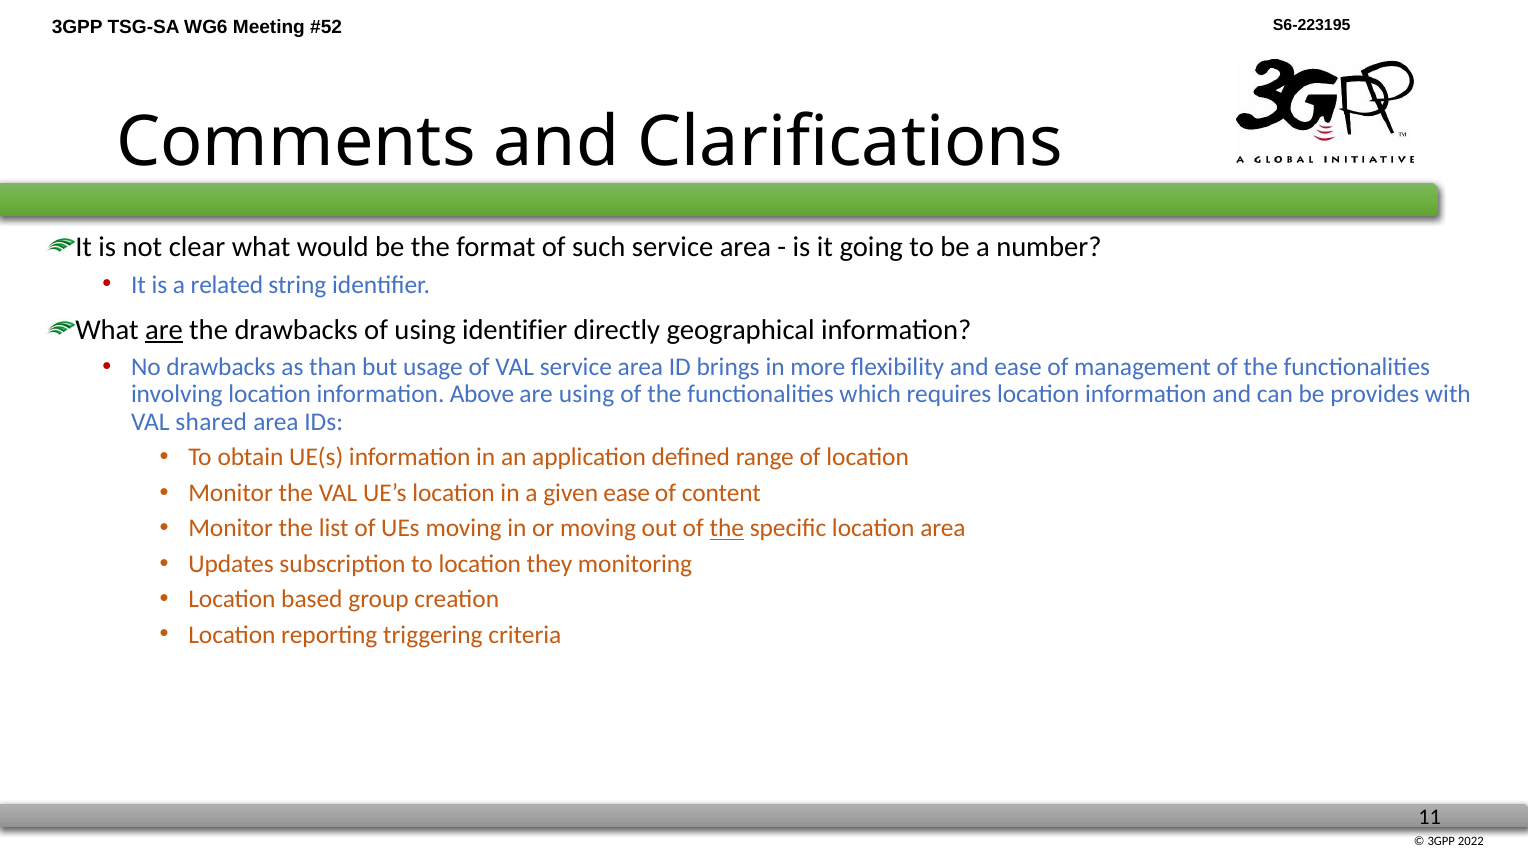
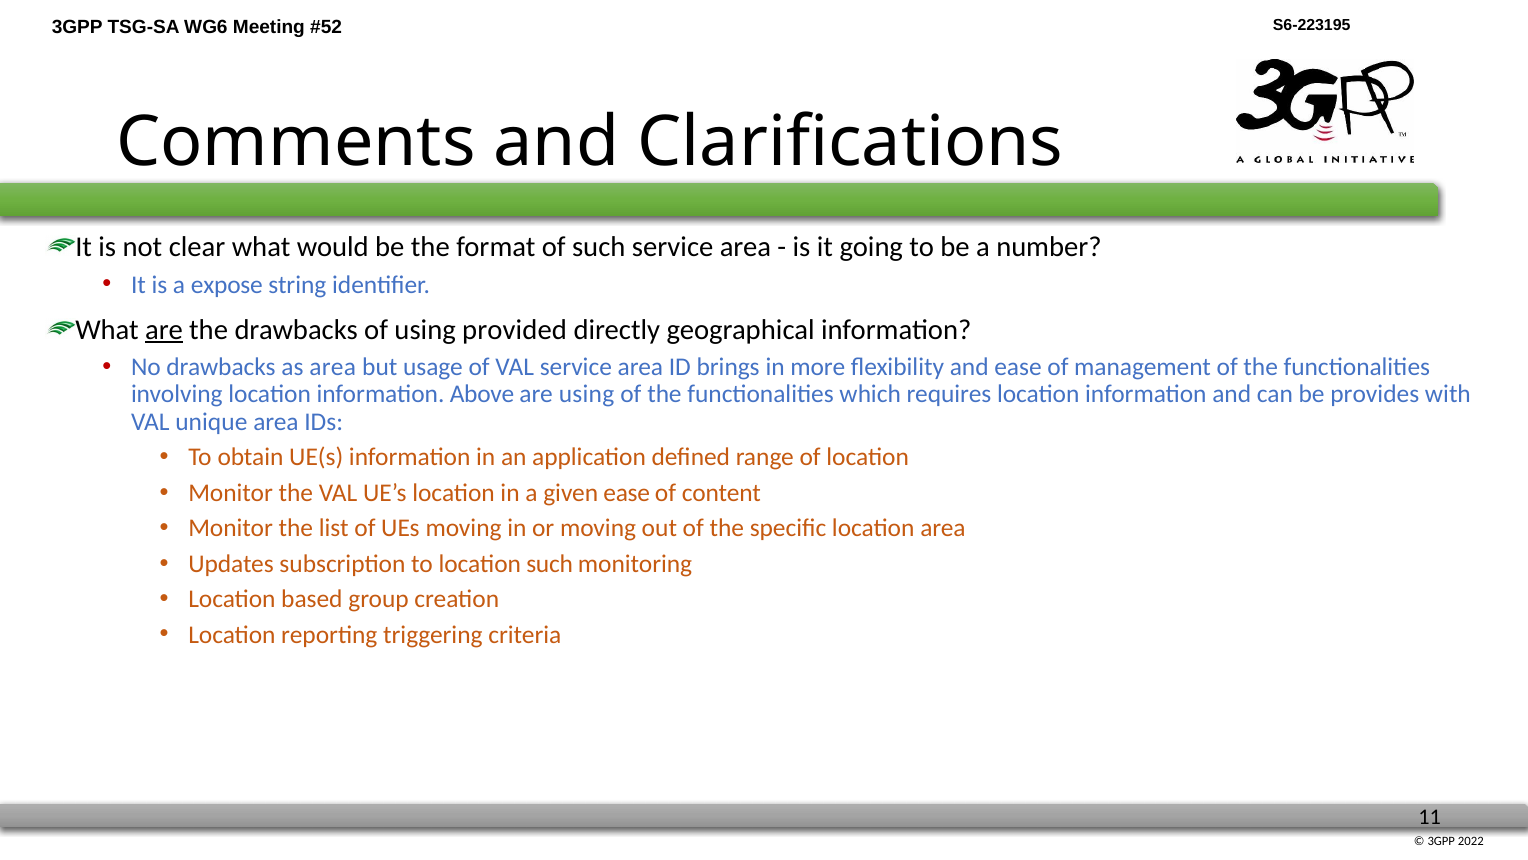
related: related -> expose
using identifier: identifier -> provided
as than: than -> area
shared: shared -> unique
the at (727, 528) underline: present -> none
location they: they -> such
